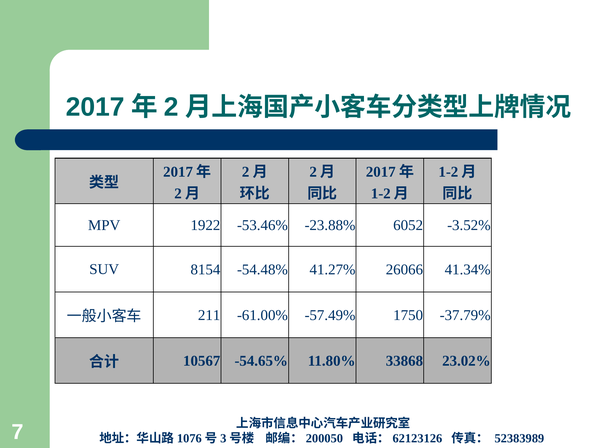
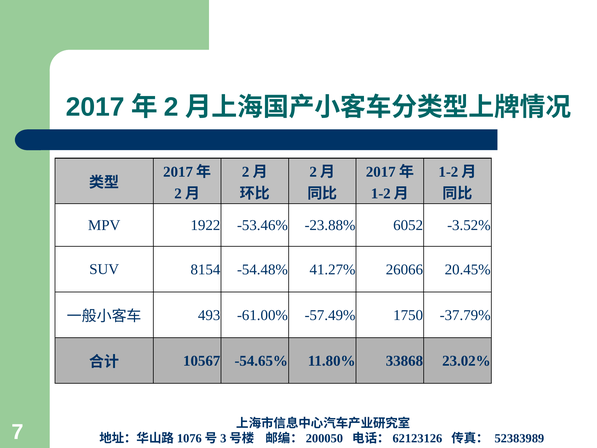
41.34%: 41.34% -> 20.45%
211: 211 -> 493
